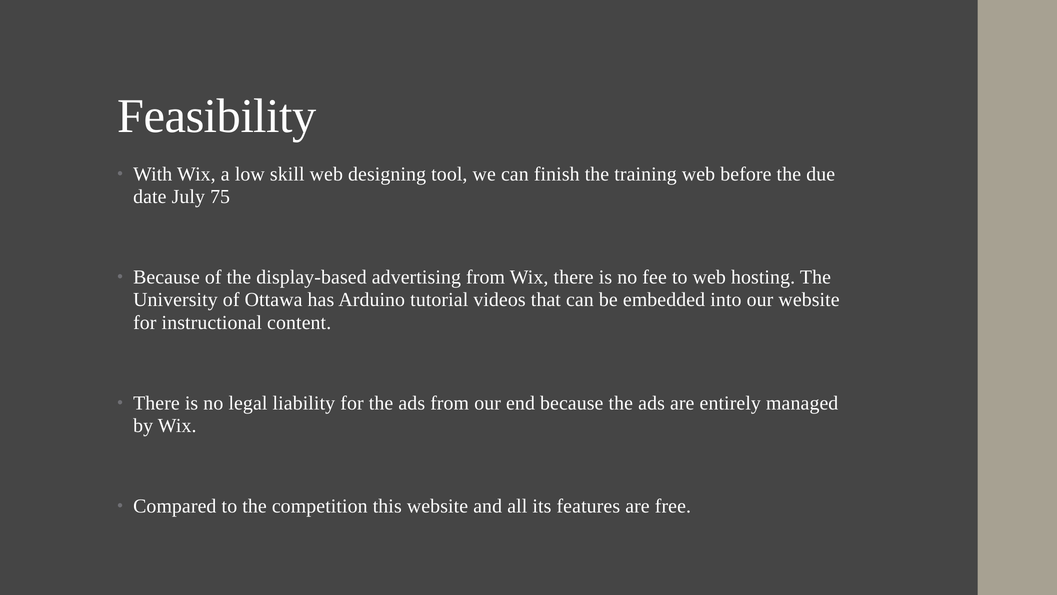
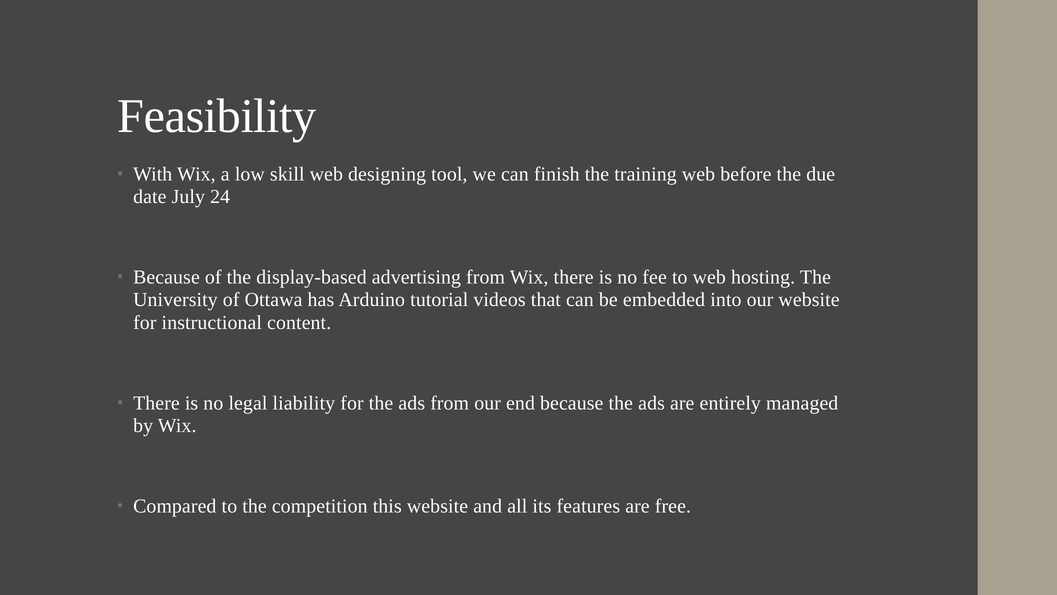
75: 75 -> 24
